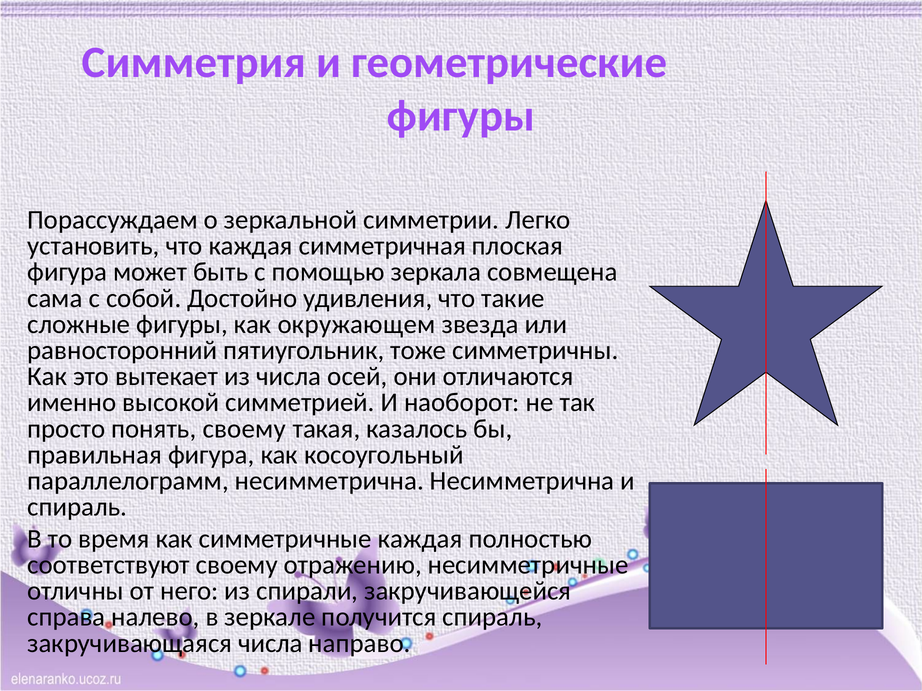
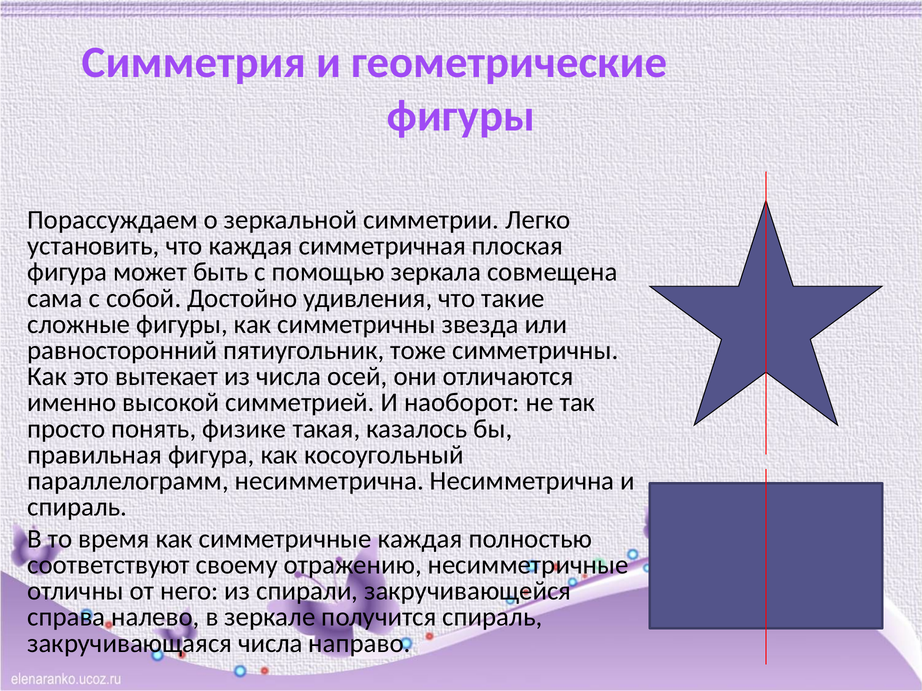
как окружающем: окружающем -> симметричны
понять своему: своему -> физике
